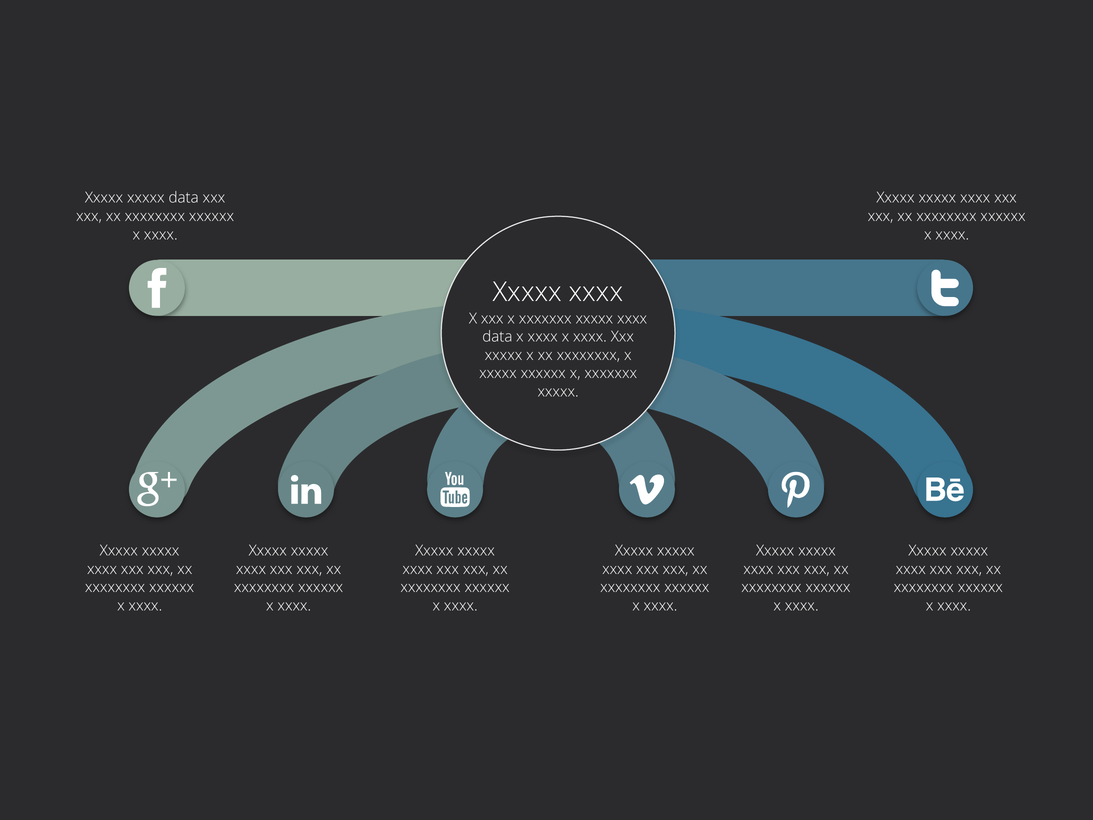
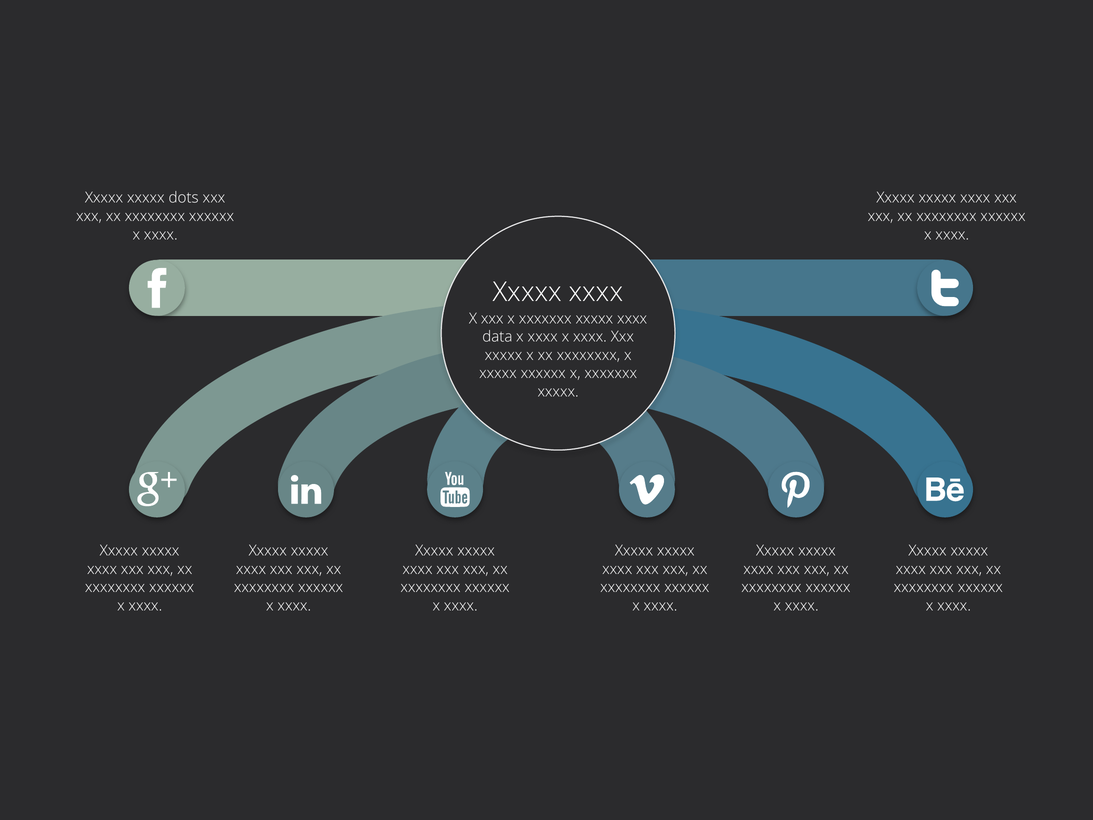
xxxxx data: data -> dots
